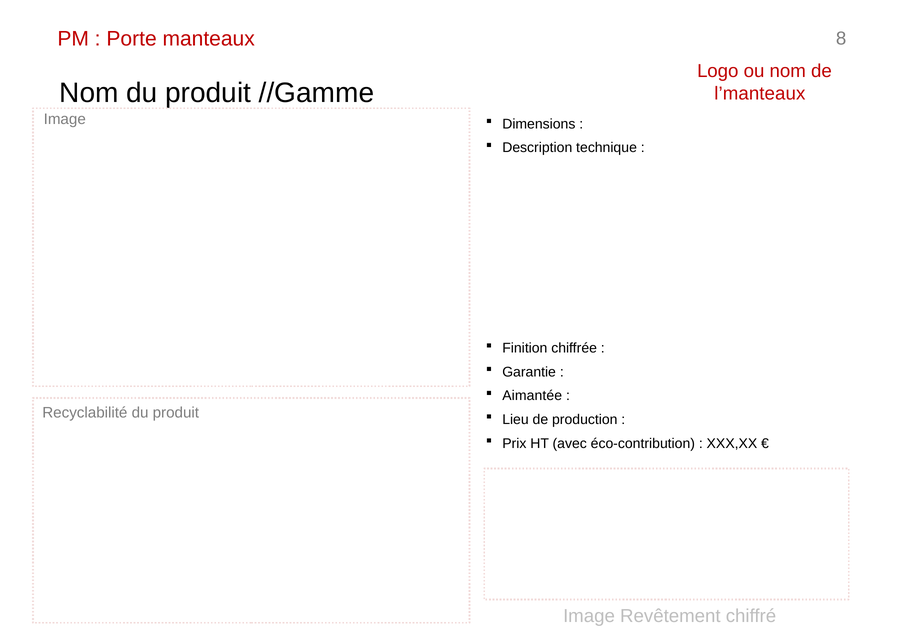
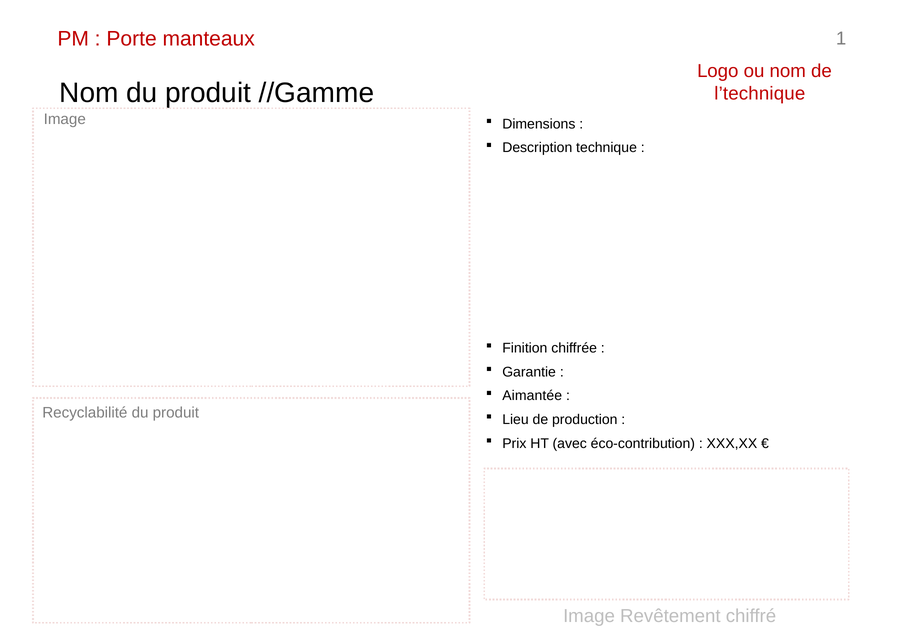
8: 8 -> 1
l’manteaux: l’manteaux -> l’technique
